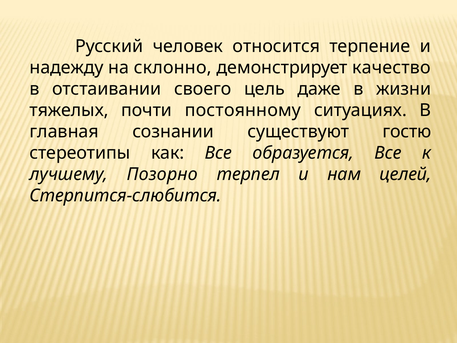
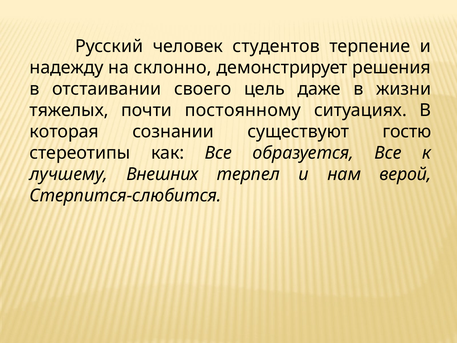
относится: относится -> студентов
качество: качество -> решения
главная: главная -> которая
Позорно: Позорно -> Внешних
целей: целей -> верой
